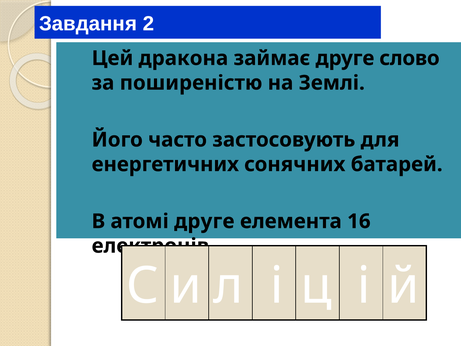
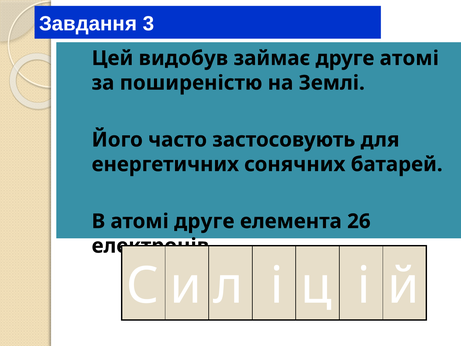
Завдання 2: 2 -> 3
дракона: дракона -> видобув
друге слово: слово -> атомі
16: 16 -> 26
